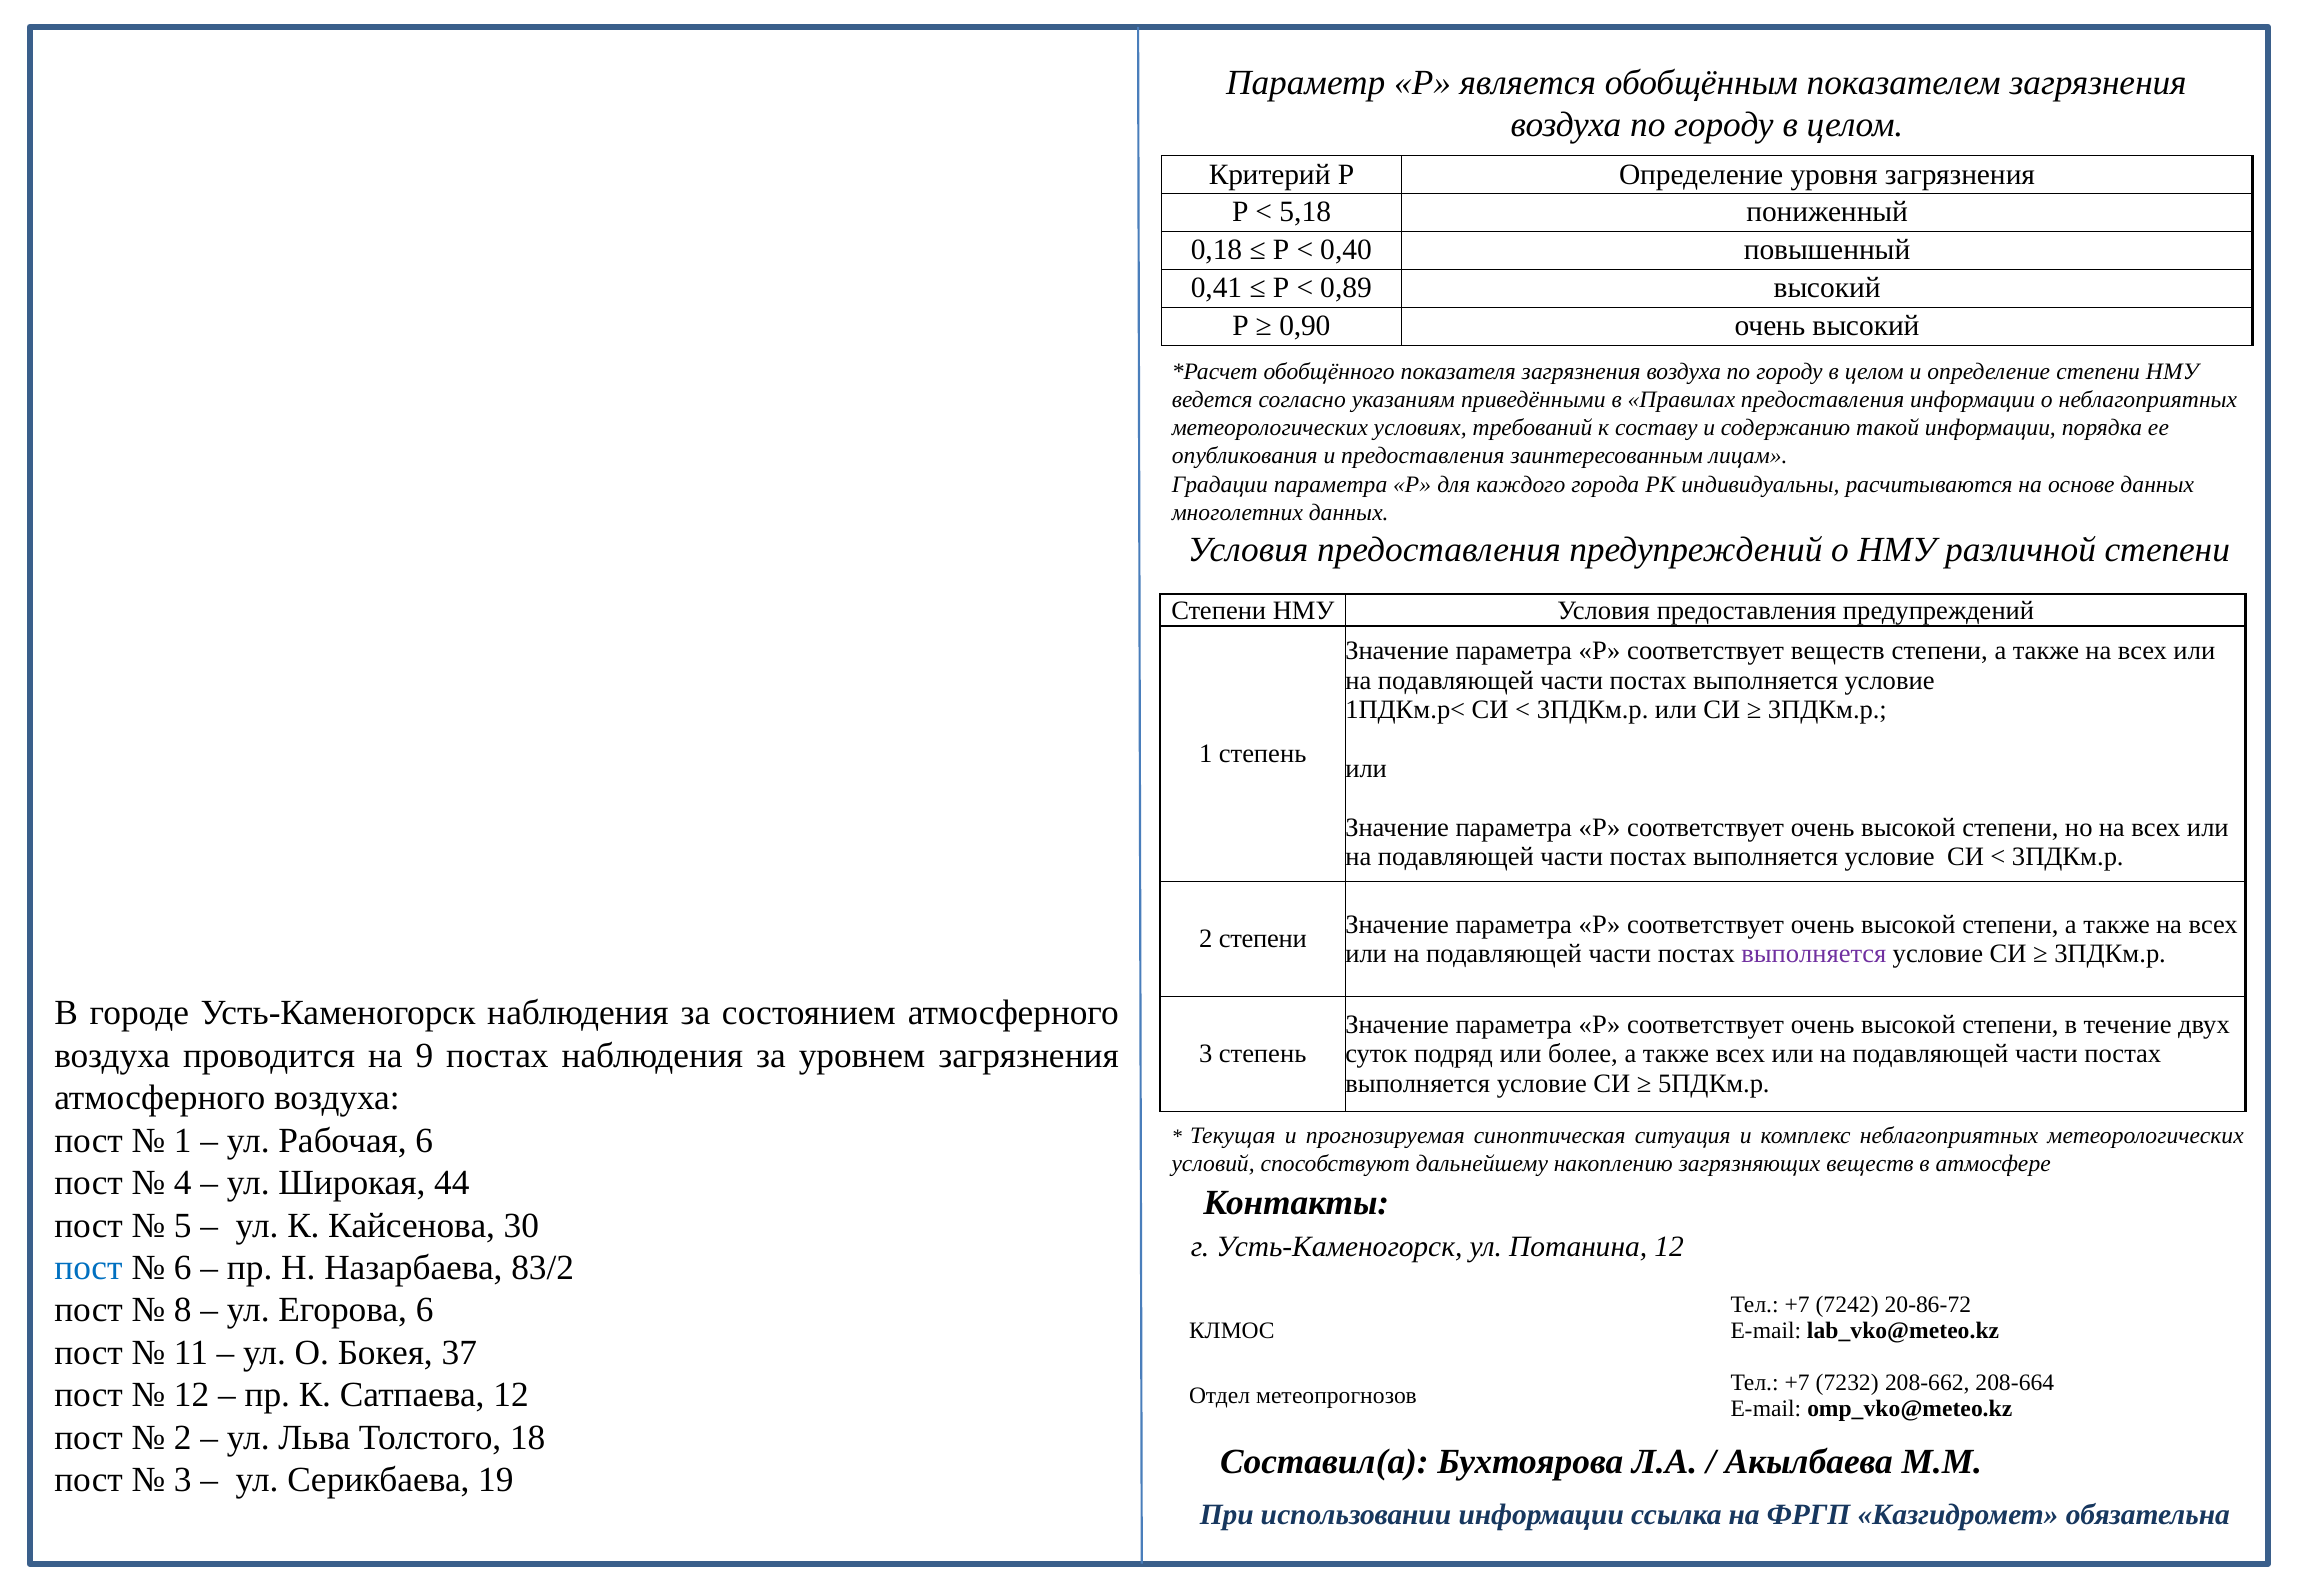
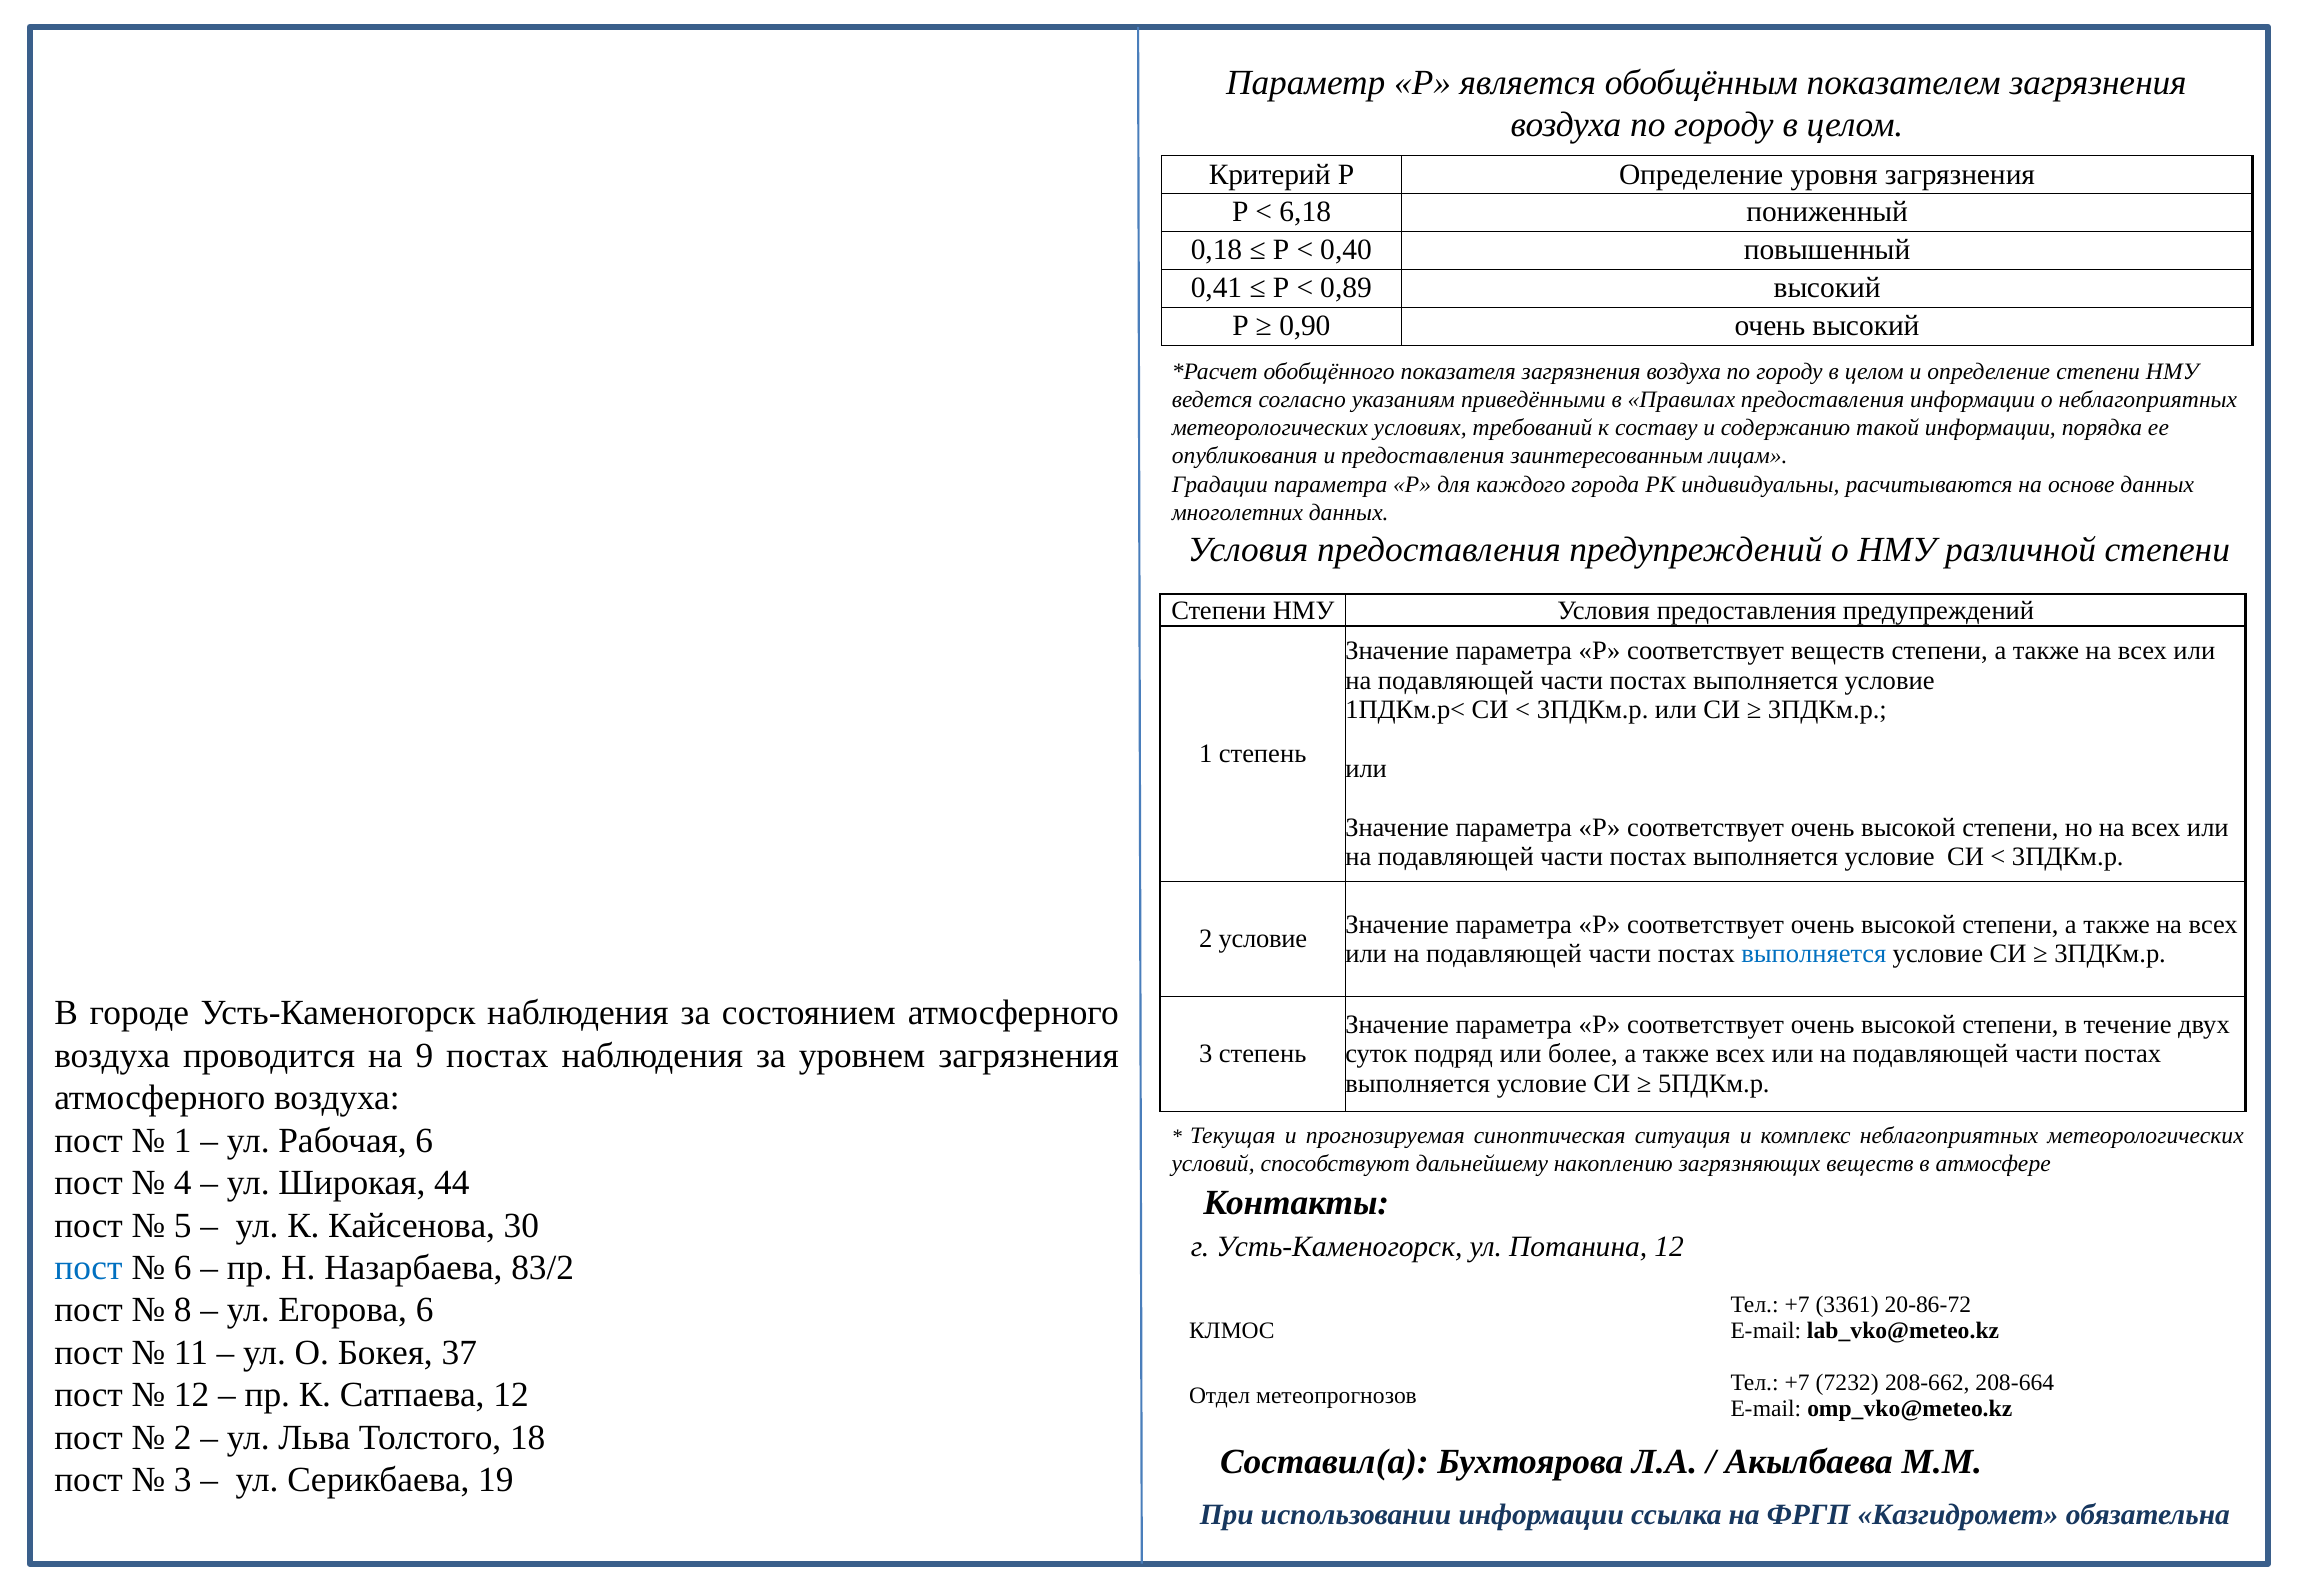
5,18: 5,18 -> 6,18
2 степени: степени -> условие
выполняется at (1814, 954) colour: purple -> blue
7242: 7242 -> 3361
